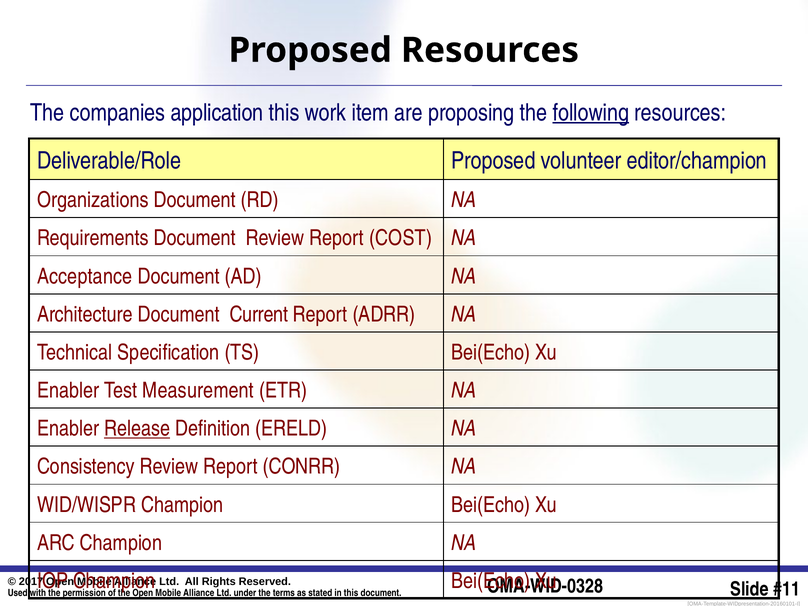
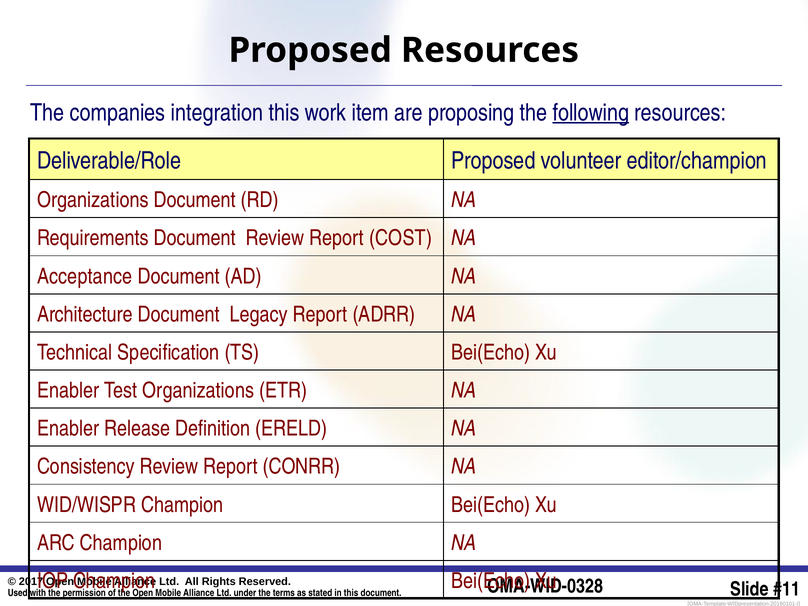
application: application -> integration
Current: Current -> Legacy
Test Measurement: Measurement -> Organizations
Release underline: present -> none
